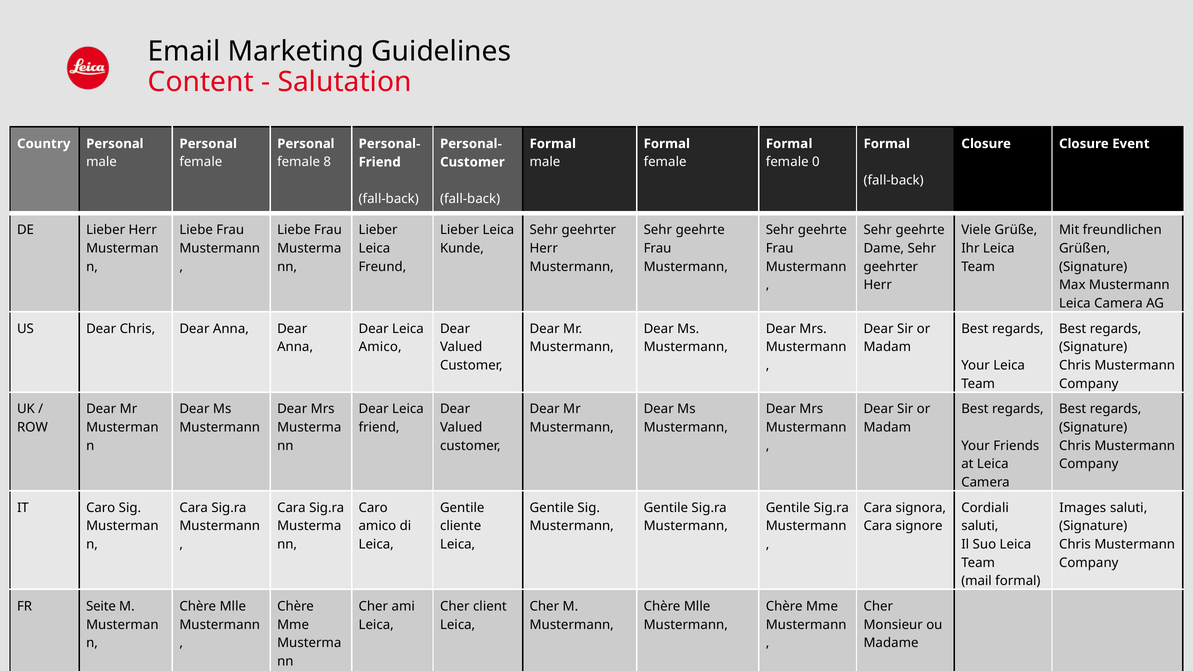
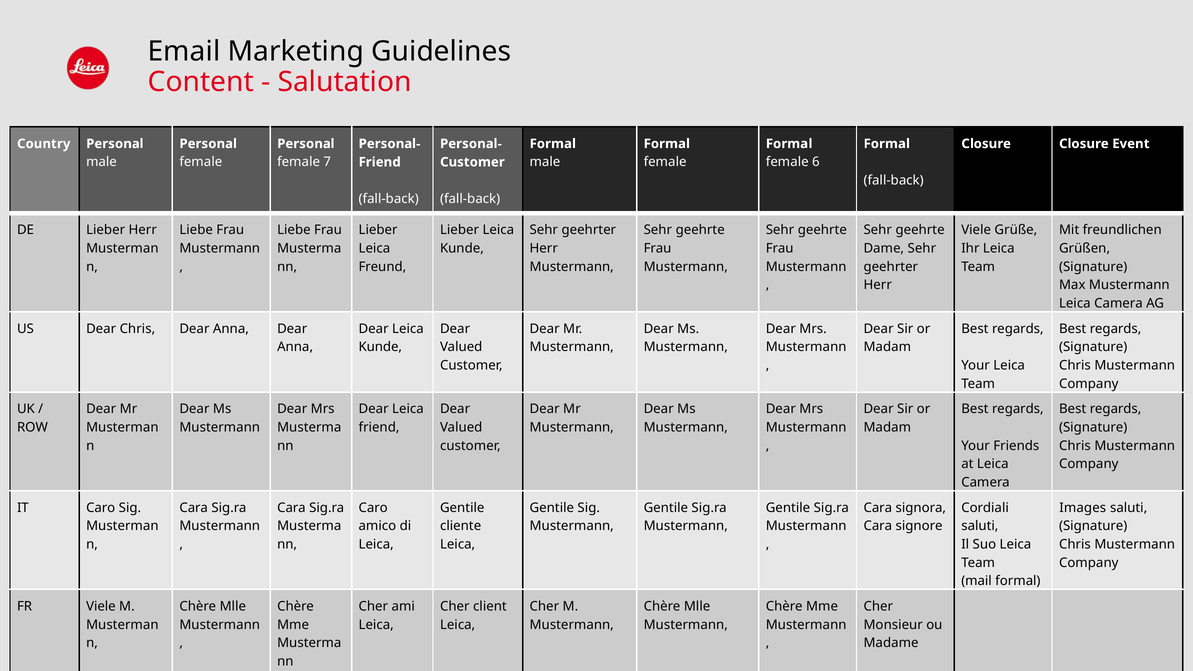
8: 8 -> 7
0: 0 -> 6
Amico at (380, 347): Amico -> Kunde
FR Seite: Seite -> Viele
